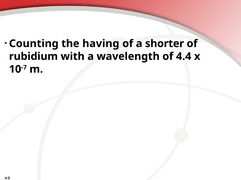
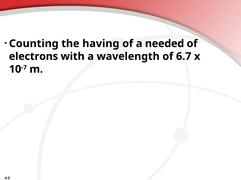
shorter: shorter -> needed
rubidium: rubidium -> electrons
4.4: 4.4 -> 6.7
